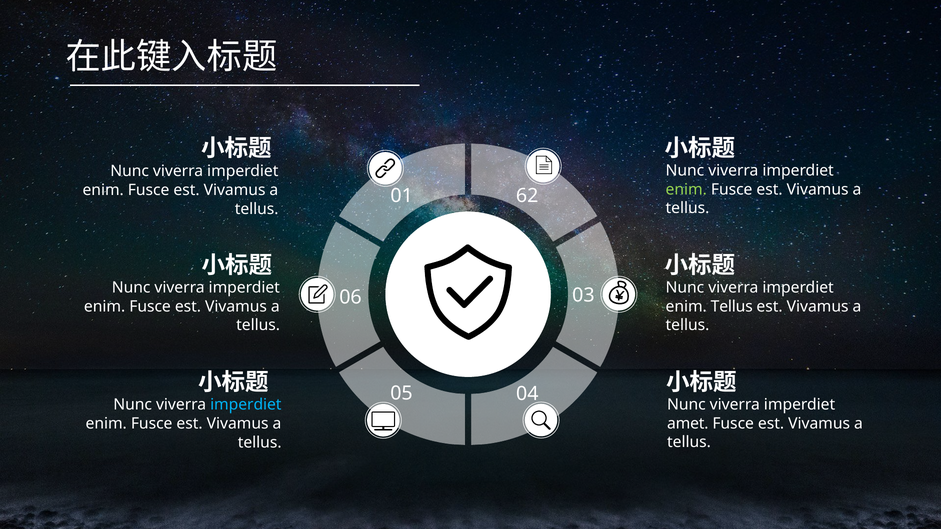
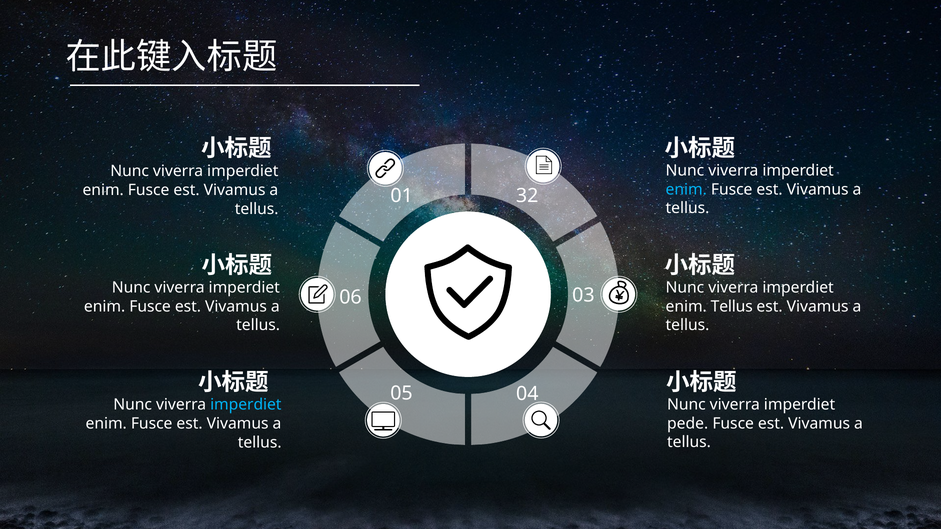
enim at (686, 190) colour: light green -> light blue
62: 62 -> 32
amet: amet -> pede
